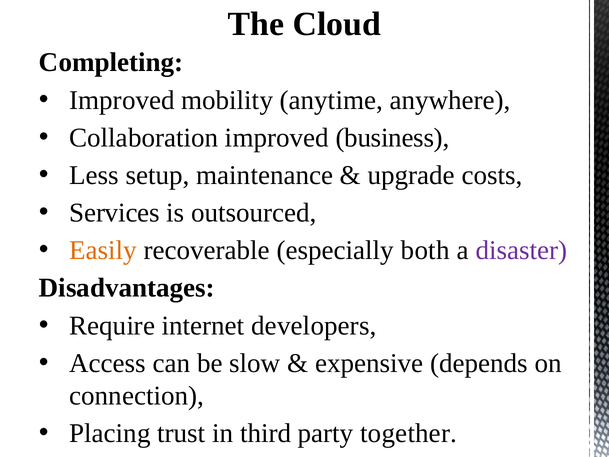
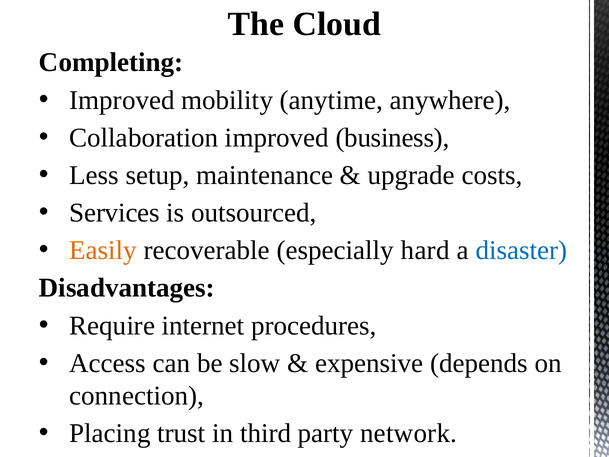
both: both -> hard
disaster colour: purple -> blue
developers: developers -> procedures
together: together -> network
